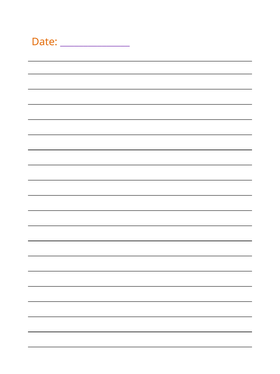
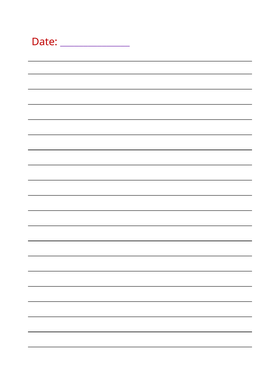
Date colour: orange -> red
